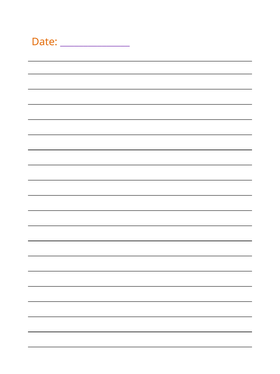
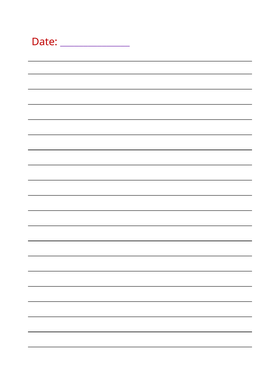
Date colour: orange -> red
